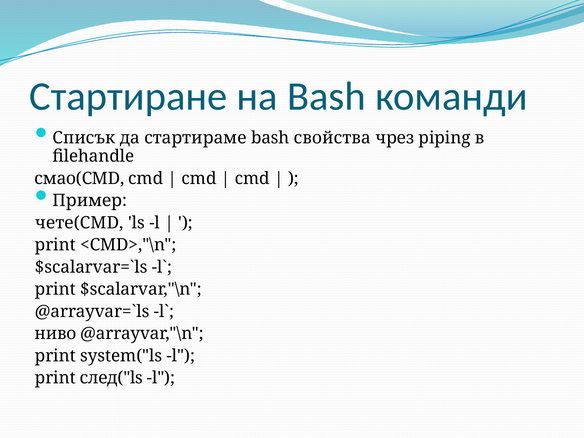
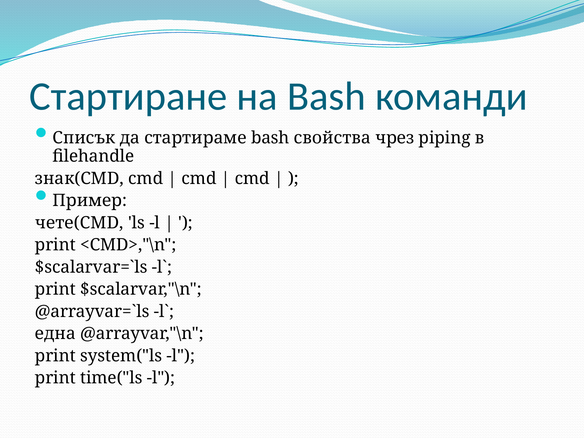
смао(CMD: смао(CMD -> знак(CMD
ниво: ниво -> една
след("ls: след("ls -> time("ls
